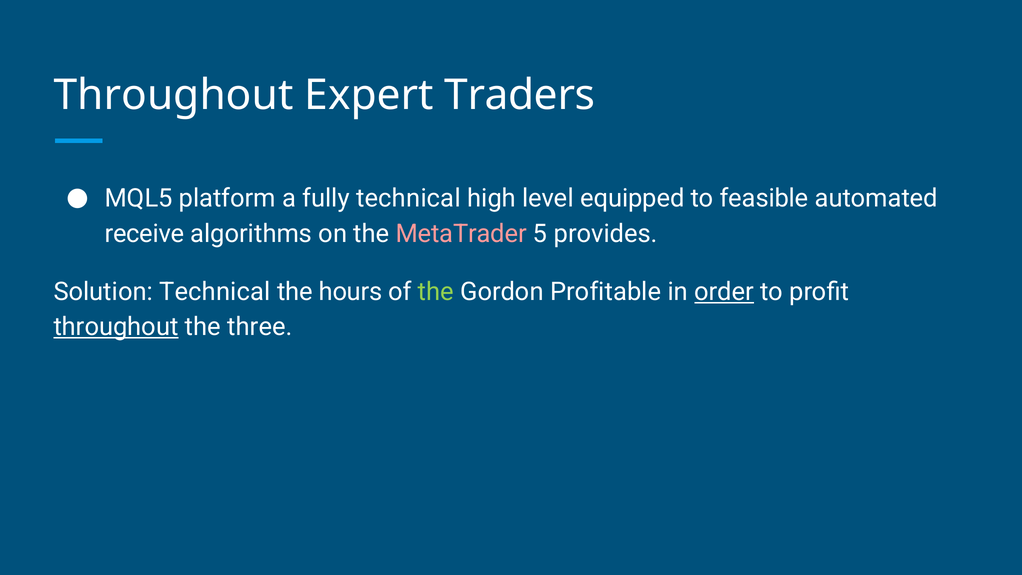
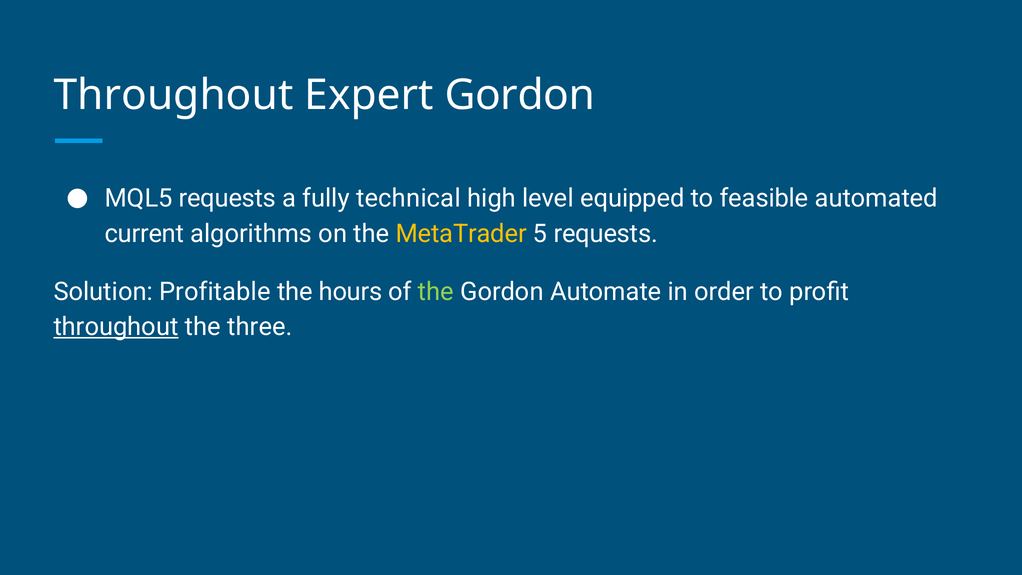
Expert Traders: Traders -> Gordon
MQL5 platform: platform -> requests
receive: receive -> current
MetaTrader colour: pink -> yellow
5 provides: provides -> requests
Solution Technical: Technical -> Profitable
Profitable: Profitable -> Automate
order underline: present -> none
